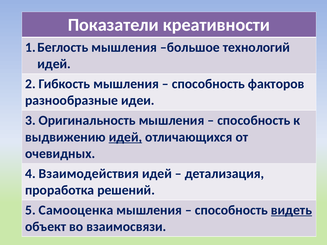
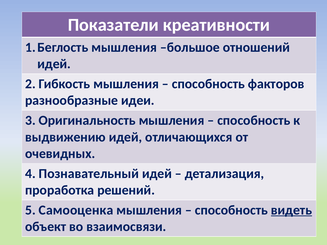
технологий: технологий -> отношений
идей at (125, 137) underline: present -> none
Взаимодействия: Взаимодействия -> Познавательный
